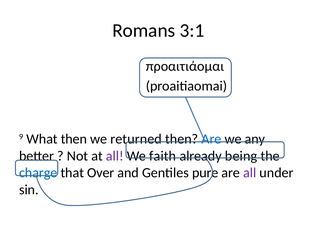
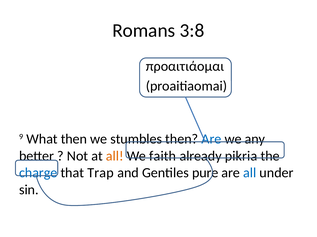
3:1: 3:1 -> 3:8
returned: returned -> stumbles
all at (115, 156) colour: purple -> orange
being: being -> pikria
Over: Over -> Trap
all at (250, 173) colour: purple -> blue
